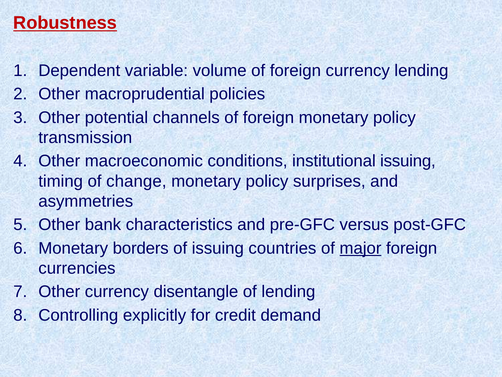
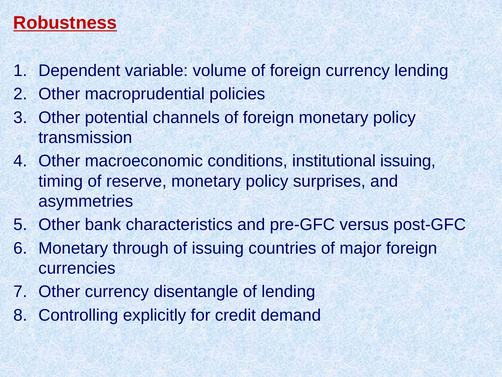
change: change -> reserve
borders: borders -> through
major underline: present -> none
